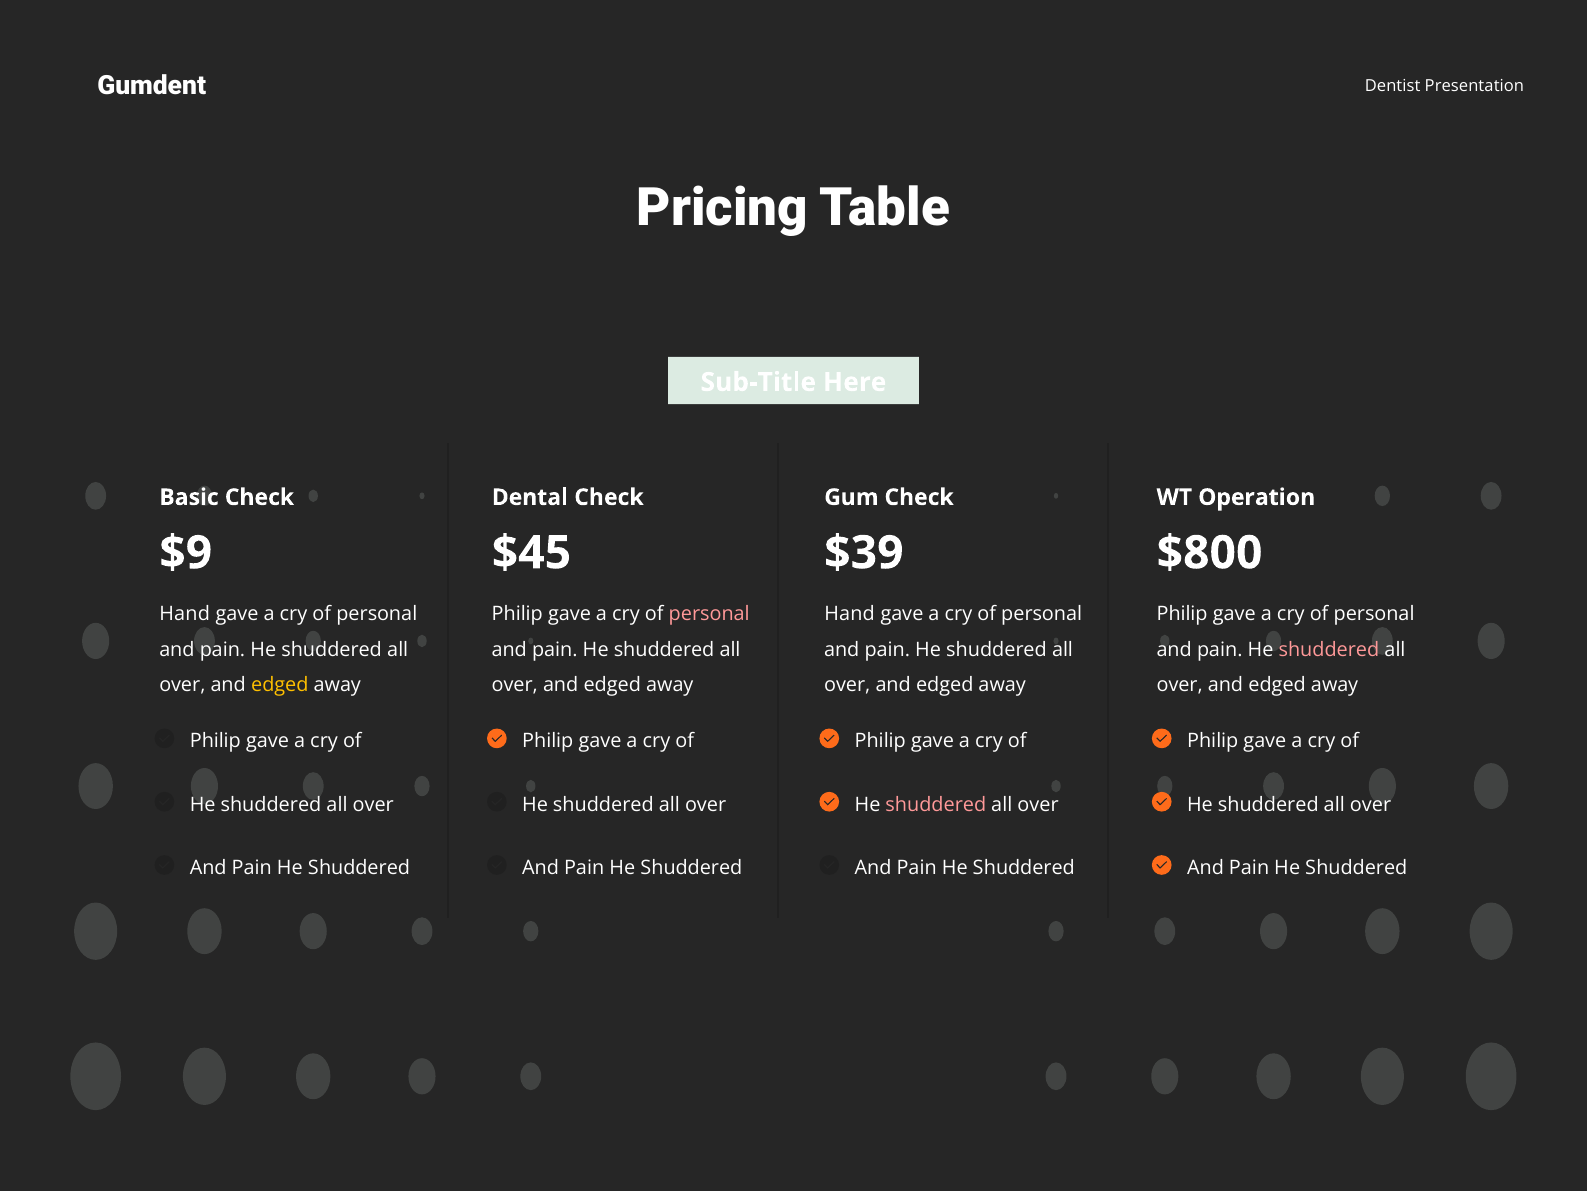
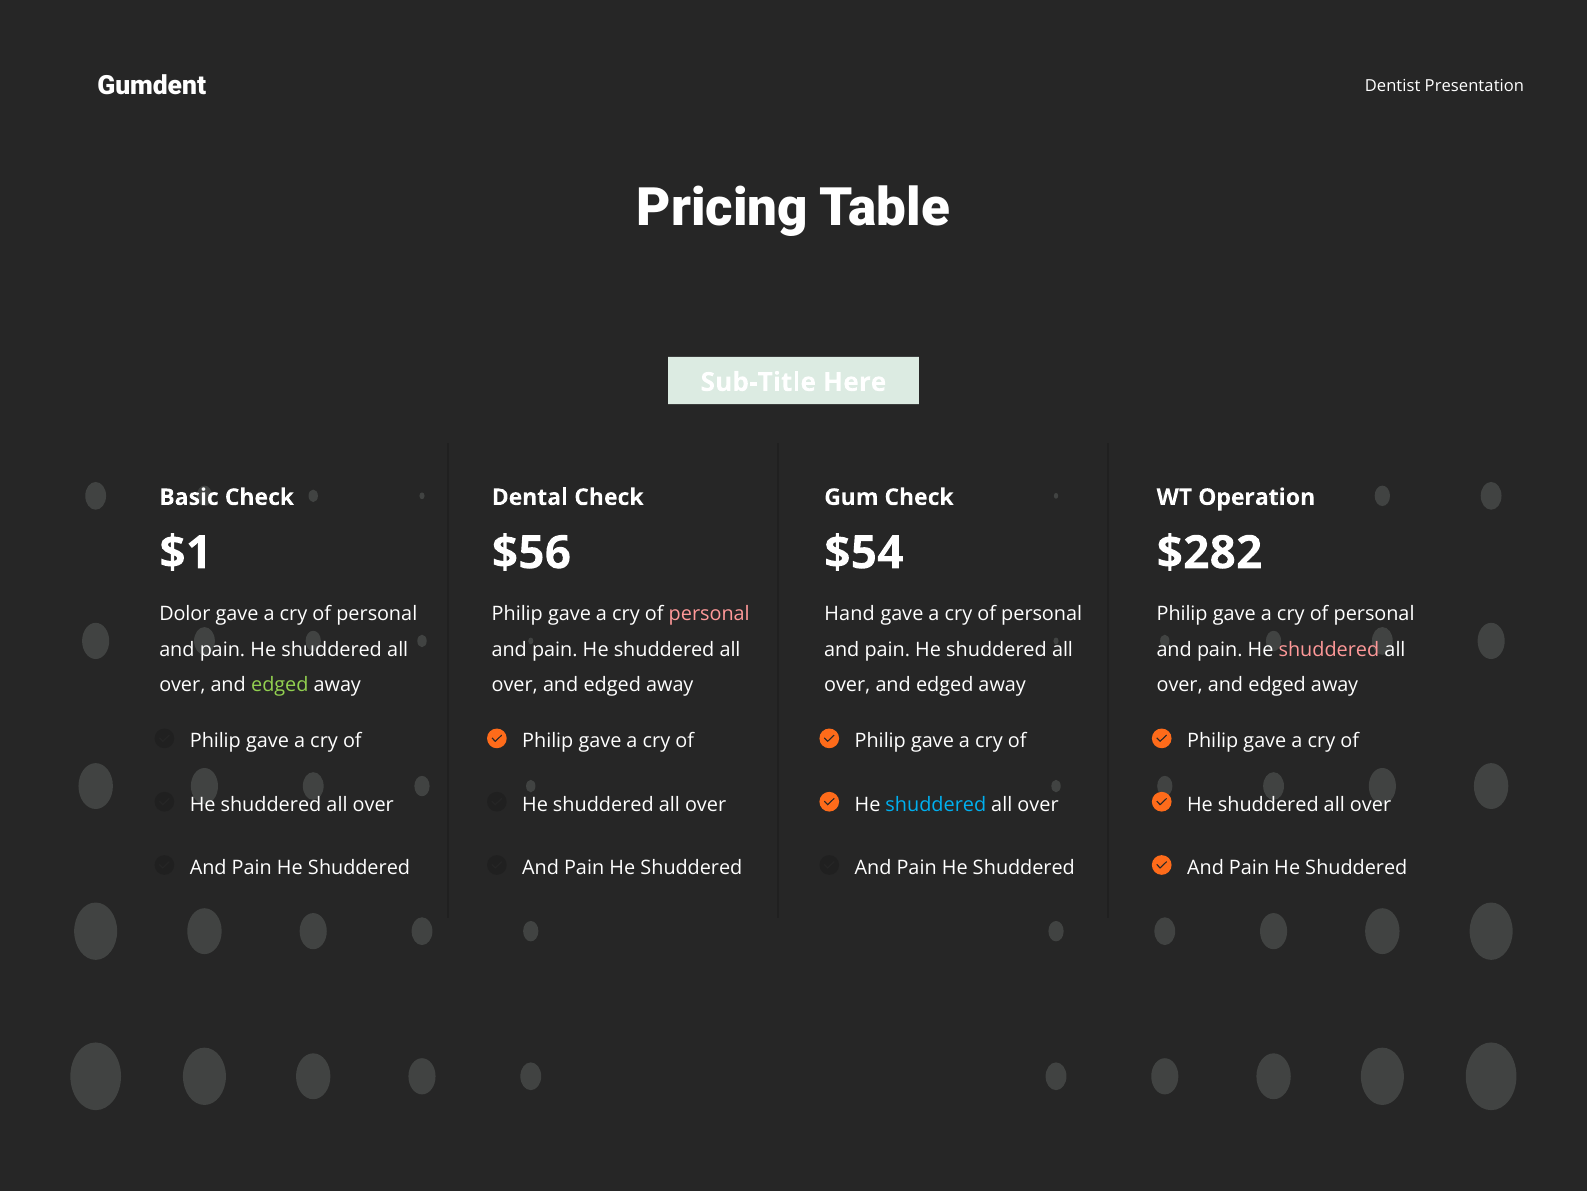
$9: $9 -> $1
$45: $45 -> $56
$39: $39 -> $54
$800: $800 -> $282
Hand at (185, 613): Hand -> Dolor
edged at (280, 685) colour: yellow -> light green
shuddered at (936, 804) colour: pink -> light blue
